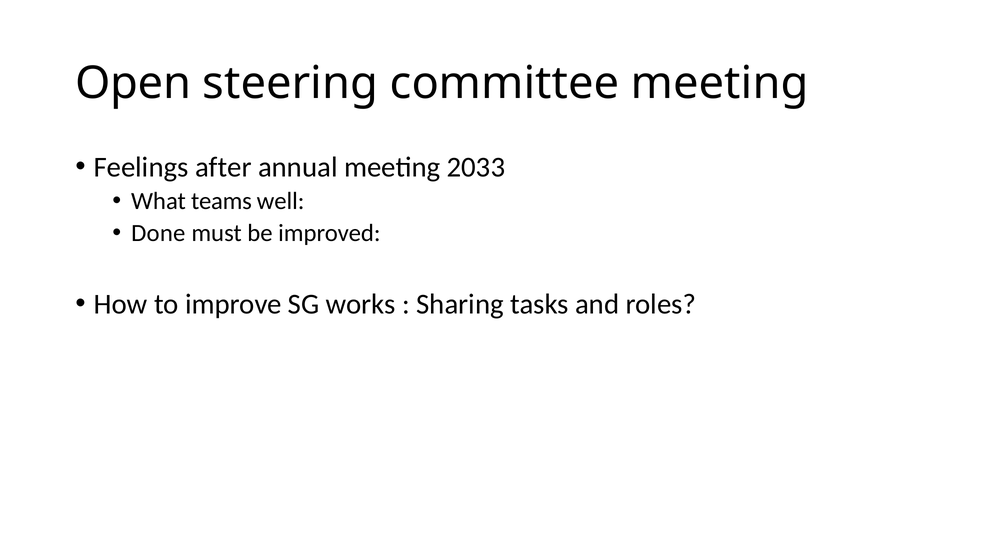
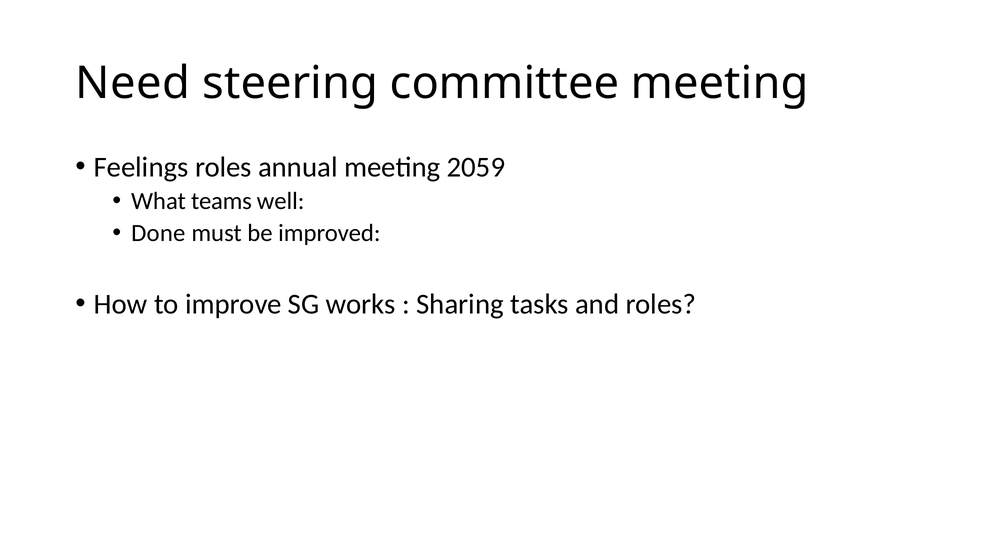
Open: Open -> Need
Feelings after: after -> roles
2033: 2033 -> 2059
